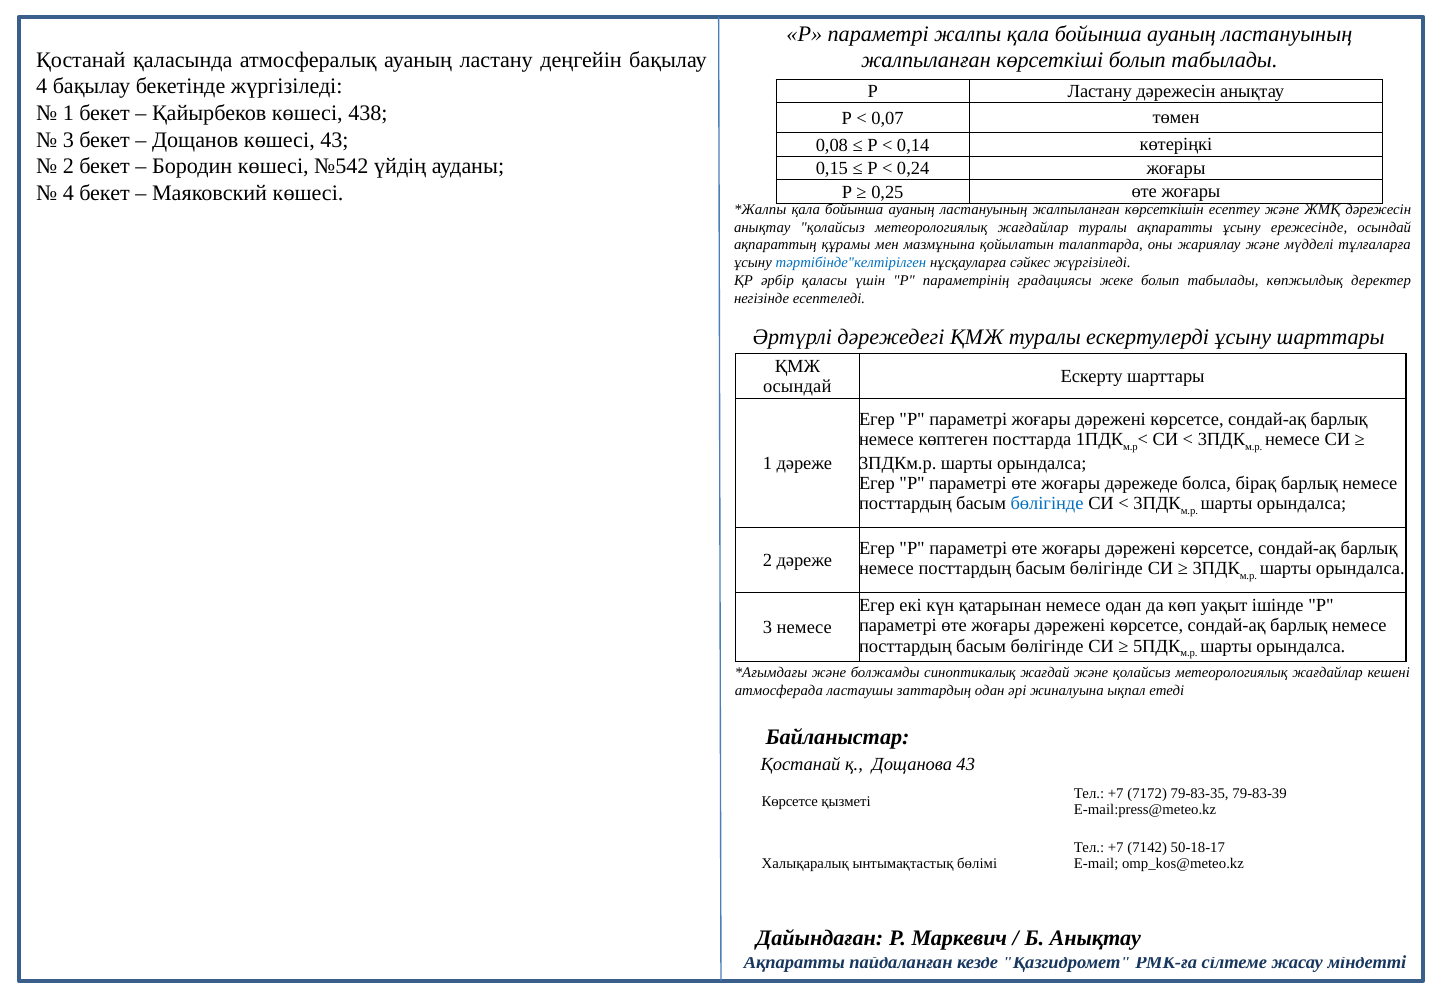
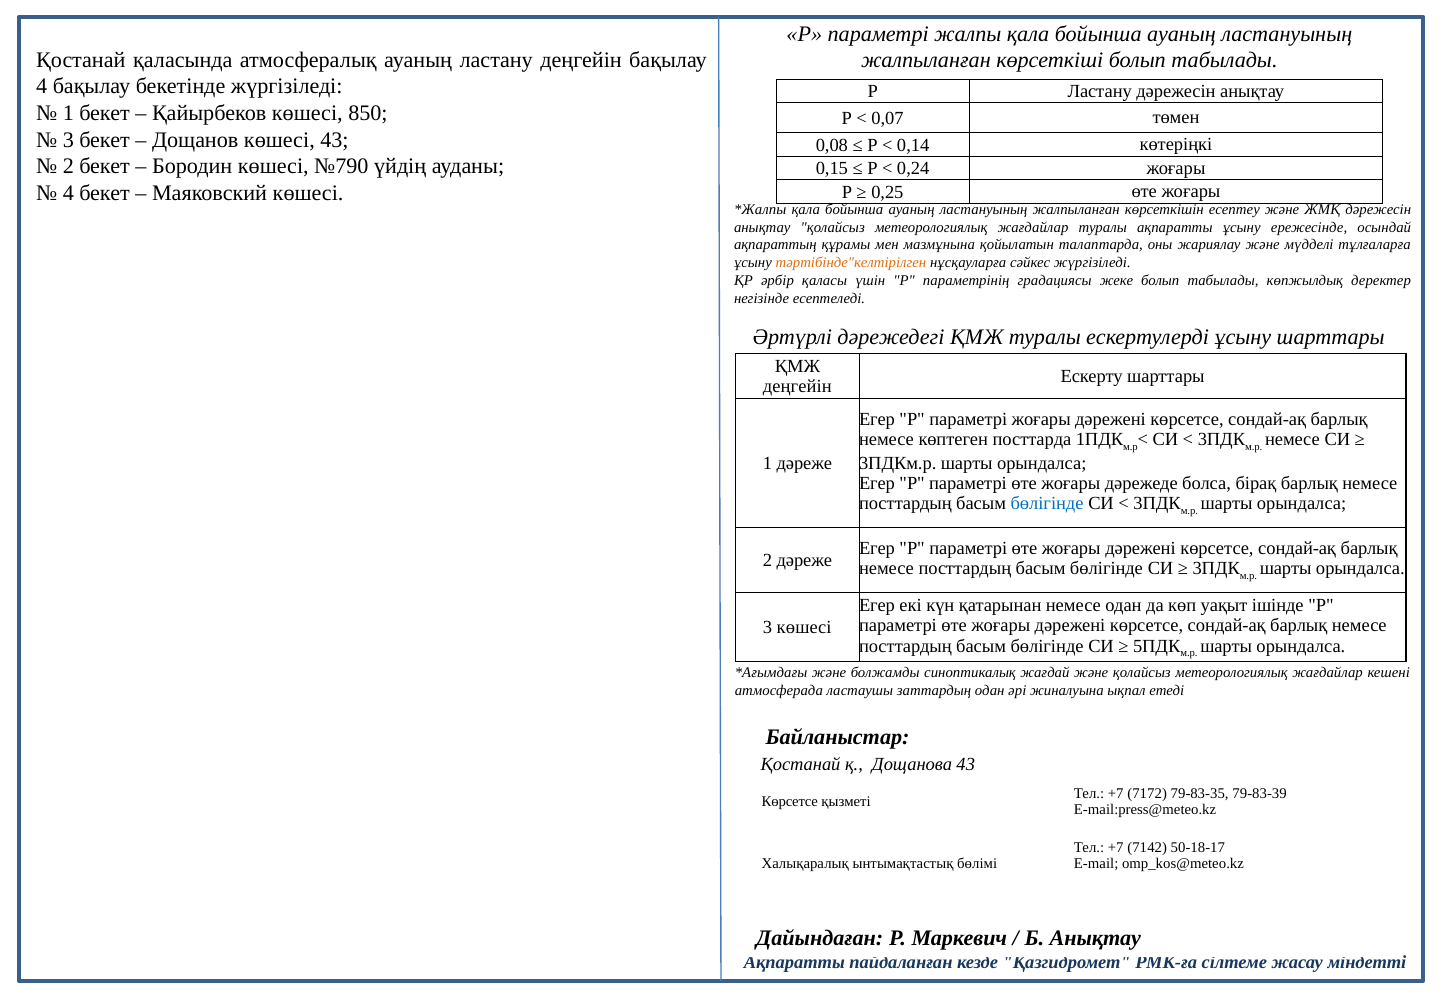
438: 438 -> 850
№542: №542 -> №790
тәртібінде"келтірілген colour: blue -> orange
осындай at (797, 386): осындай -> деңгейін
3 немесе: немесе -> көшесі
